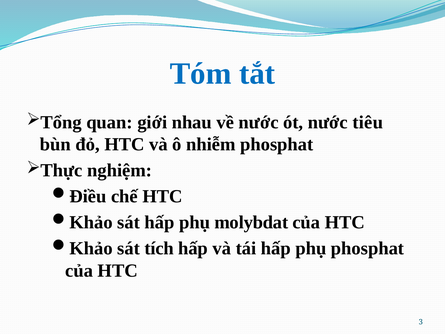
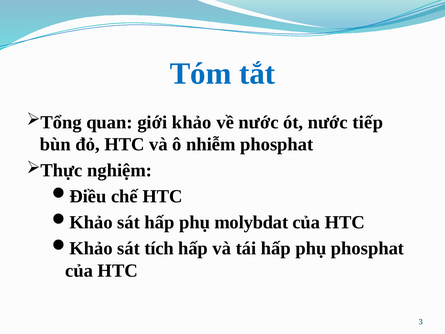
nhau: nhau -> khảo
tiêu: tiêu -> tiếp
